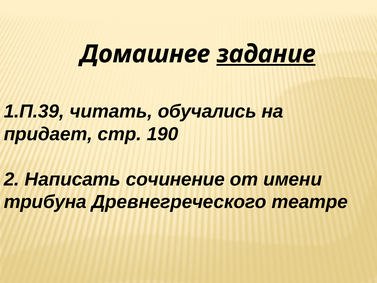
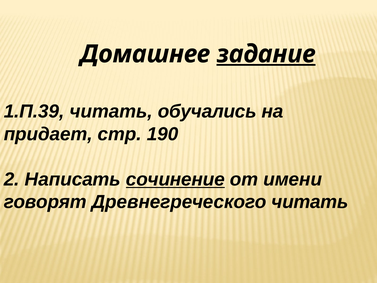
сочинение underline: none -> present
трибуна: трибуна -> говорят
Древнегреческого театре: театре -> читать
